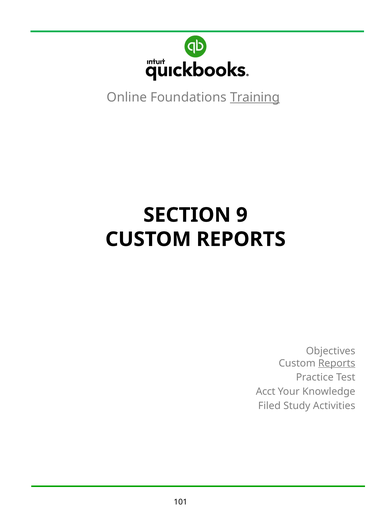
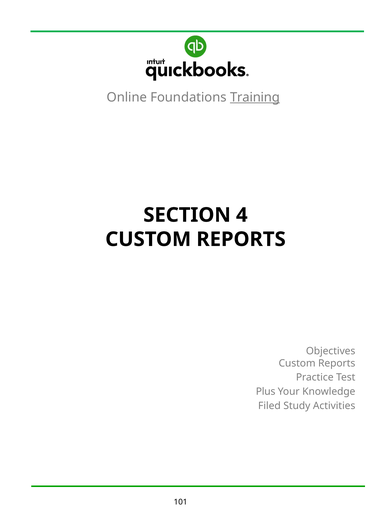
9: 9 -> 4
Reports at (337, 363) underline: present -> none
Acct: Acct -> Plus
